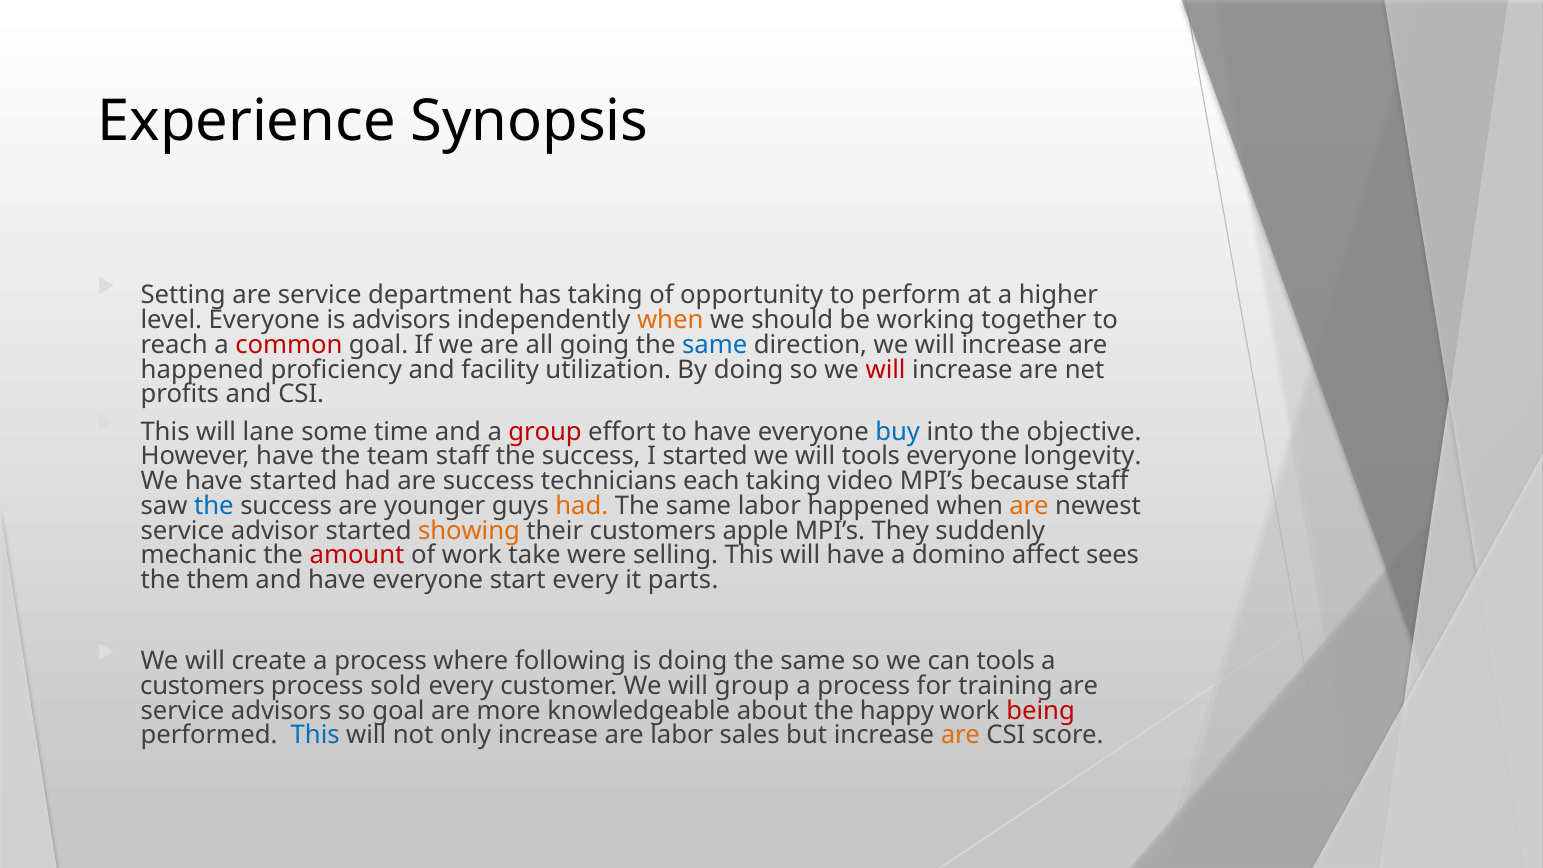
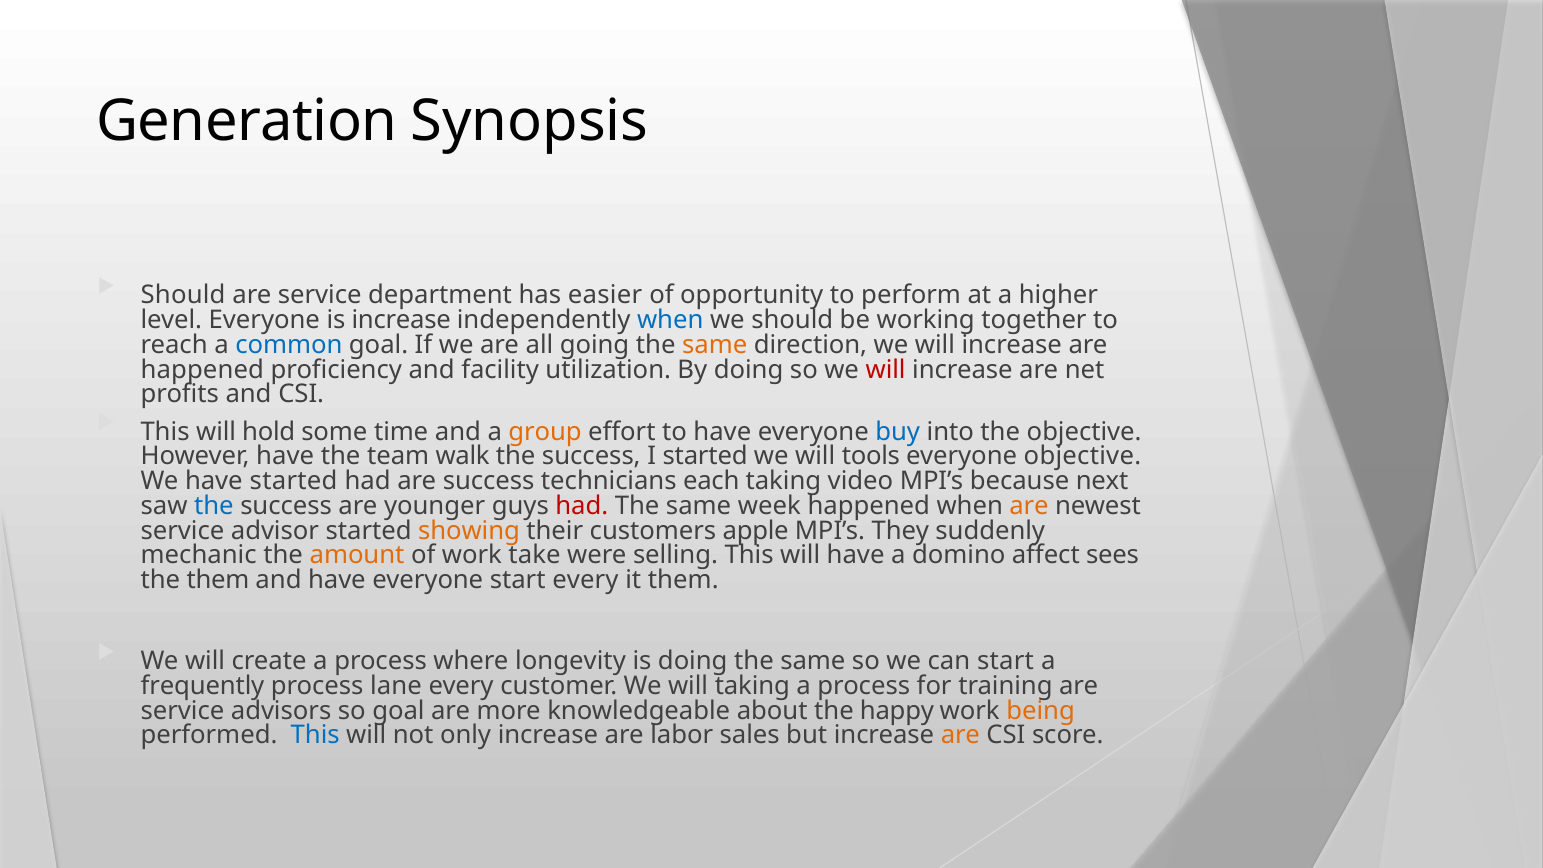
Experience: Experience -> Generation
Setting at (183, 295): Setting -> Should
has taking: taking -> easier
is advisors: advisors -> increase
when at (670, 320) colour: orange -> blue
common colour: red -> blue
same at (715, 345) colour: blue -> orange
lane: lane -> hold
group at (545, 432) colour: red -> orange
team staff: staff -> walk
everyone longevity: longevity -> objective
because staff: staff -> next
had at (582, 506) colour: orange -> red
same labor: labor -> week
amount colour: red -> orange
it parts: parts -> them
following: following -> longevity
can tools: tools -> start
customers at (203, 686): customers -> frequently
sold: sold -> lane
will group: group -> taking
being colour: red -> orange
